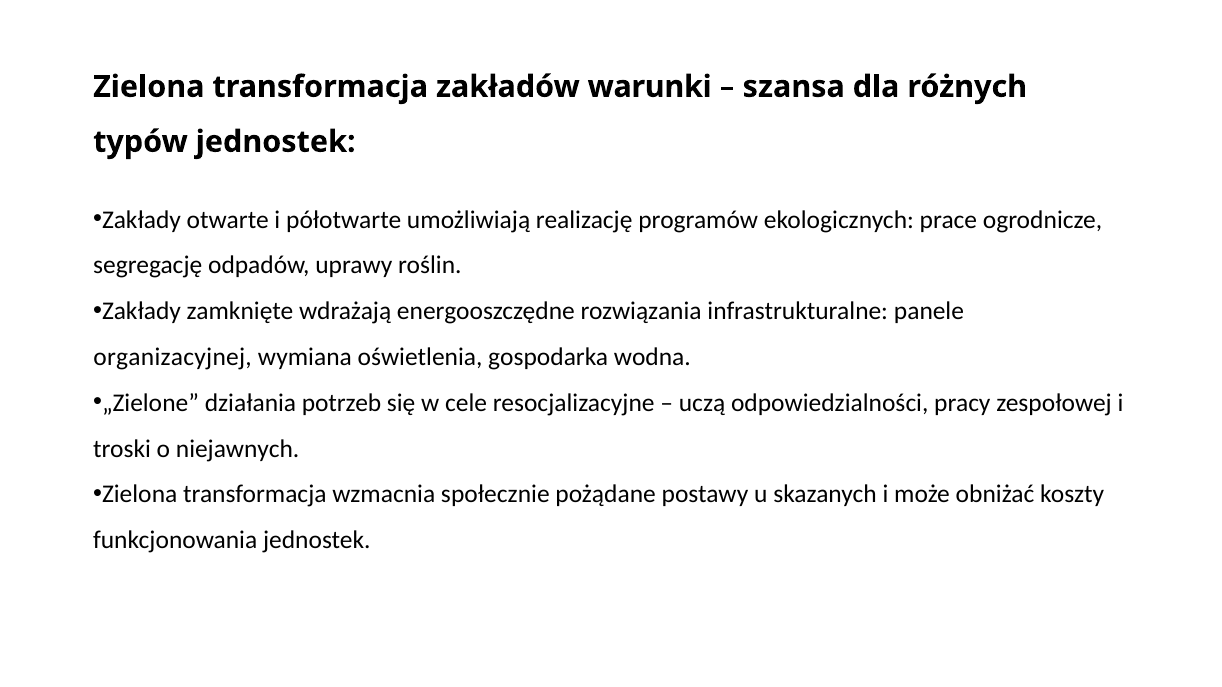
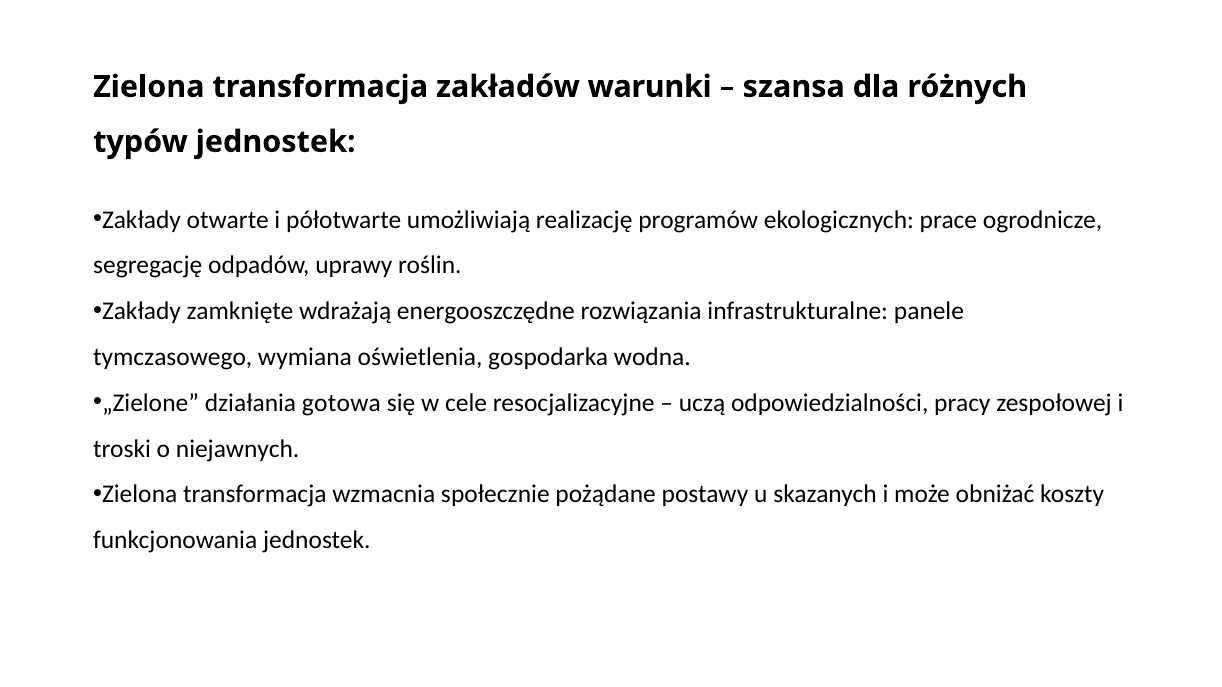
organizacyjnej: organizacyjnej -> tymczasowego
potrzeb: potrzeb -> gotowa
